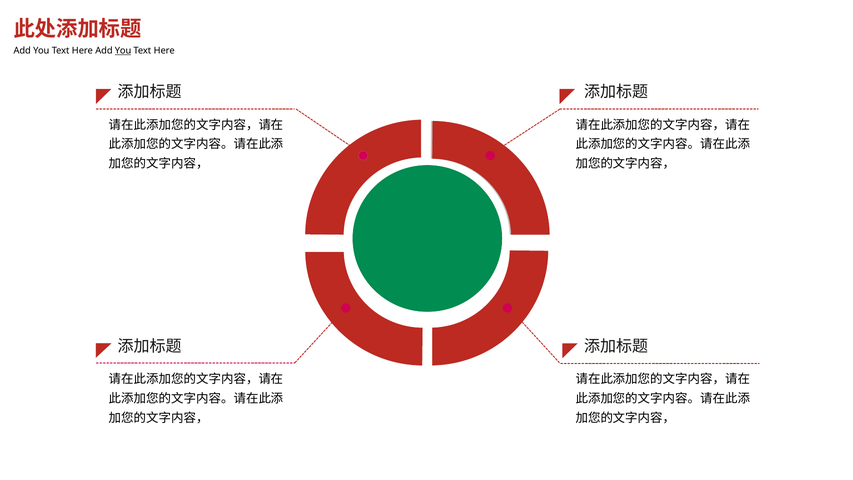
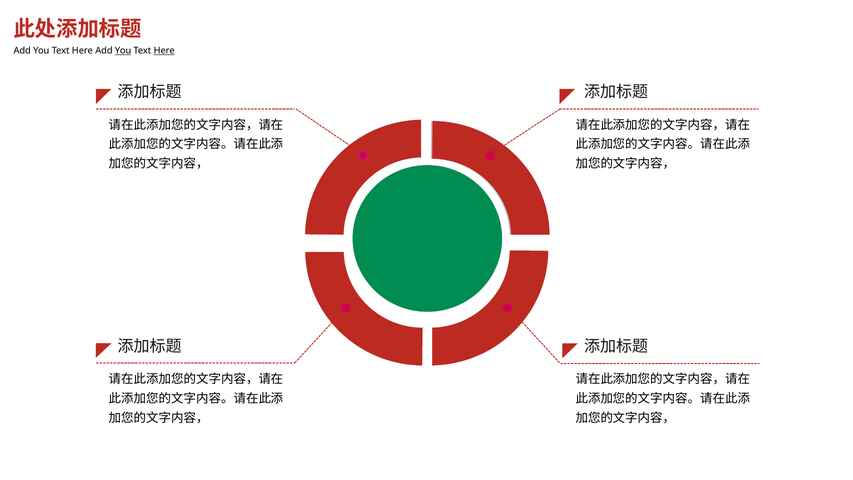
Here at (164, 51) underline: none -> present
